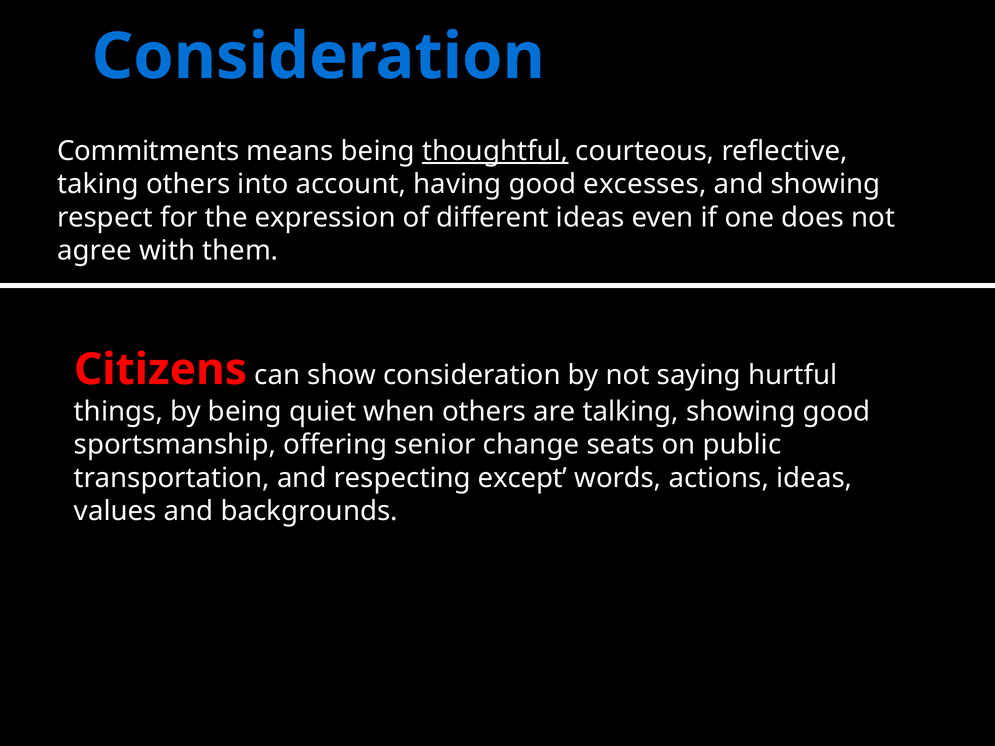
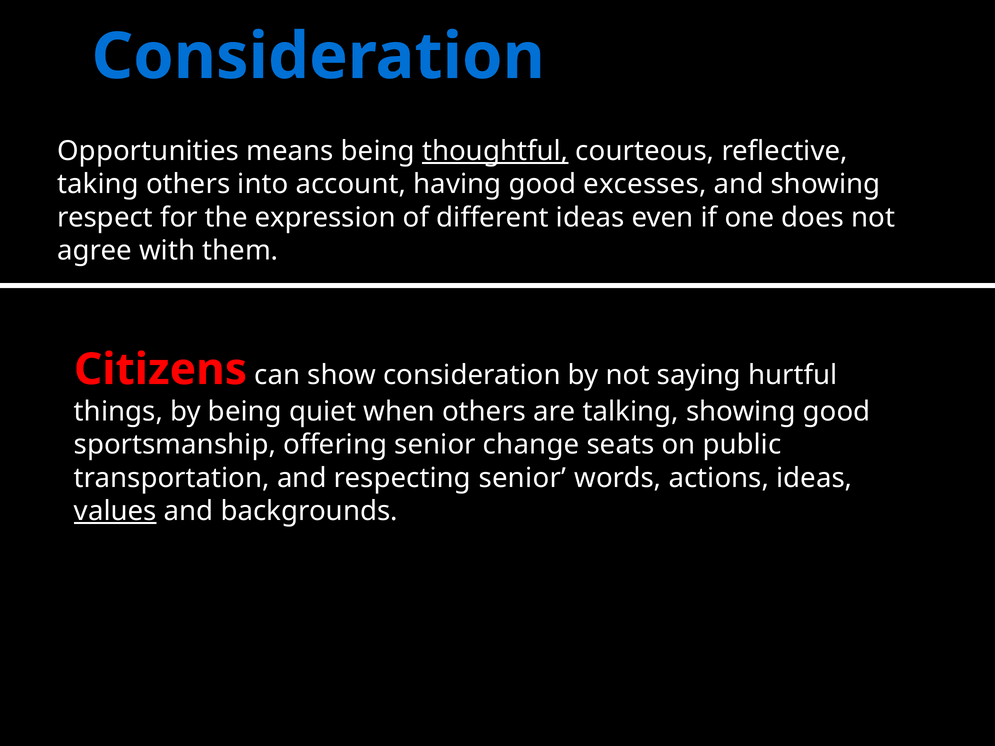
Commitments: Commitments -> Opportunities
respecting except: except -> senior
values underline: none -> present
